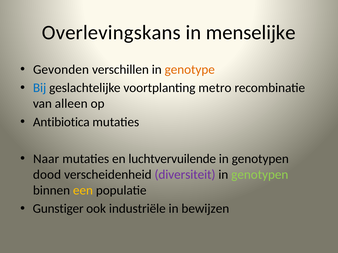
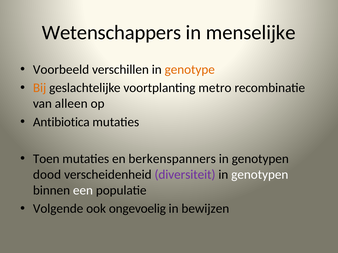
Overlevingskans: Overlevingskans -> Wetenschappers
Gevonden: Gevonden -> Voorbeeld
Bij colour: blue -> orange
Naar: Naar -> Toen
luchtvervuilende: luchtvervuilende -> berkenspanners
genotypen at (260, 175) colour: light green -> white
een colour: yellow -> white
Gunstiger: Gunstiger -> Volgende
industriële: industriële -> ongevoelig
